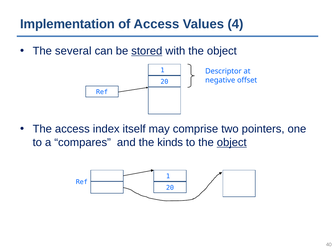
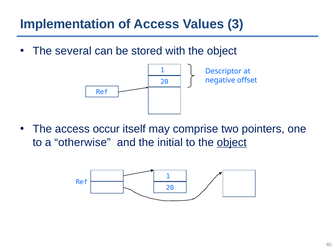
4: 4 -> 3
stored underline: present -> none
index: index -> occur
compares: compares -> otherwise
kinds: kinds -> initial
